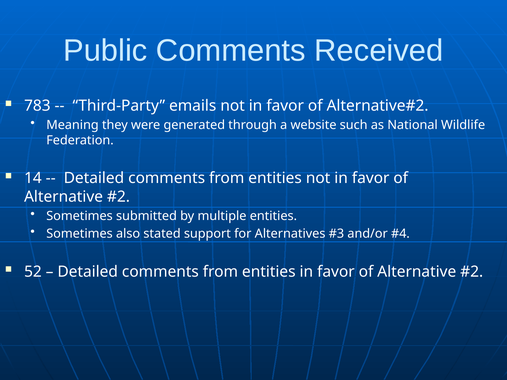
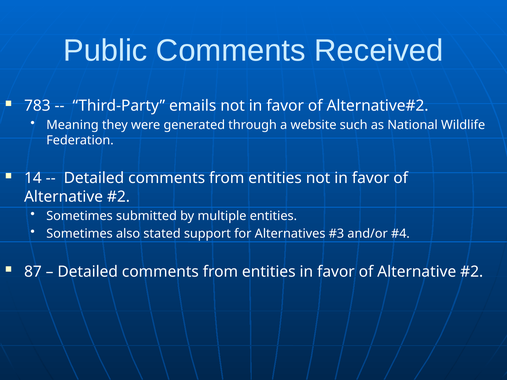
52: 52 -> 87
